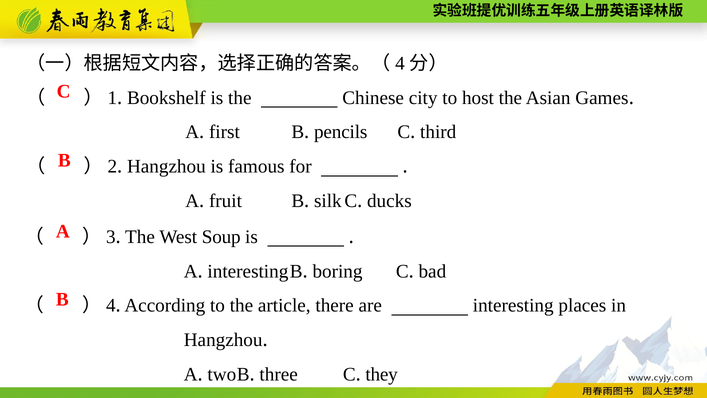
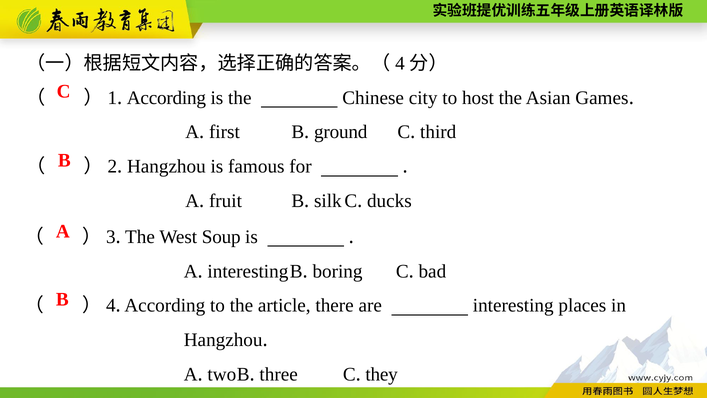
Bookshelf at (166, 98): Bookshelf -> According
pencils: pencils -> ground
